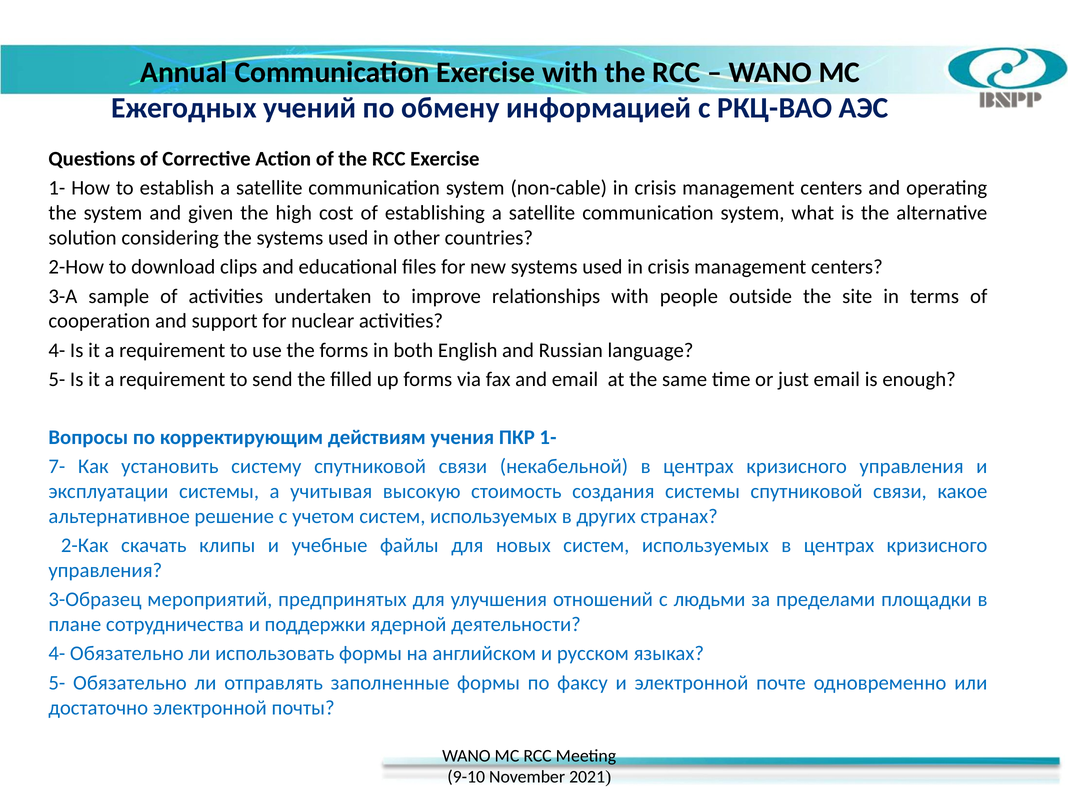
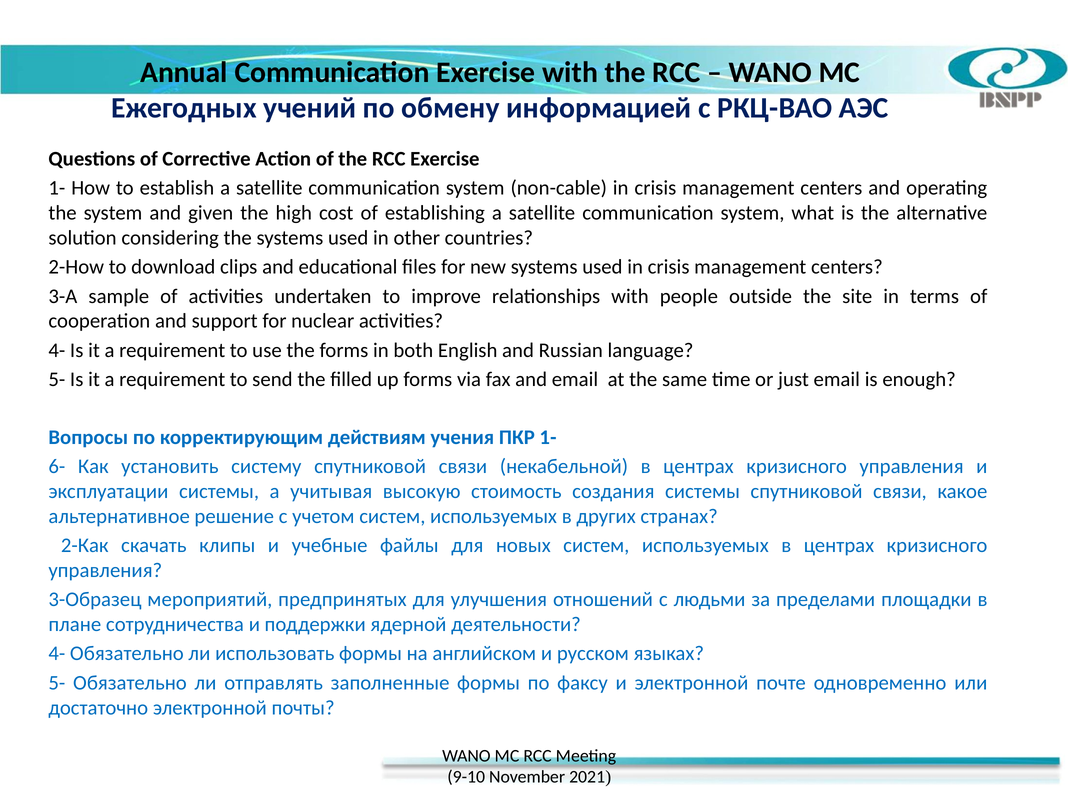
7-: 7- -> 6-
